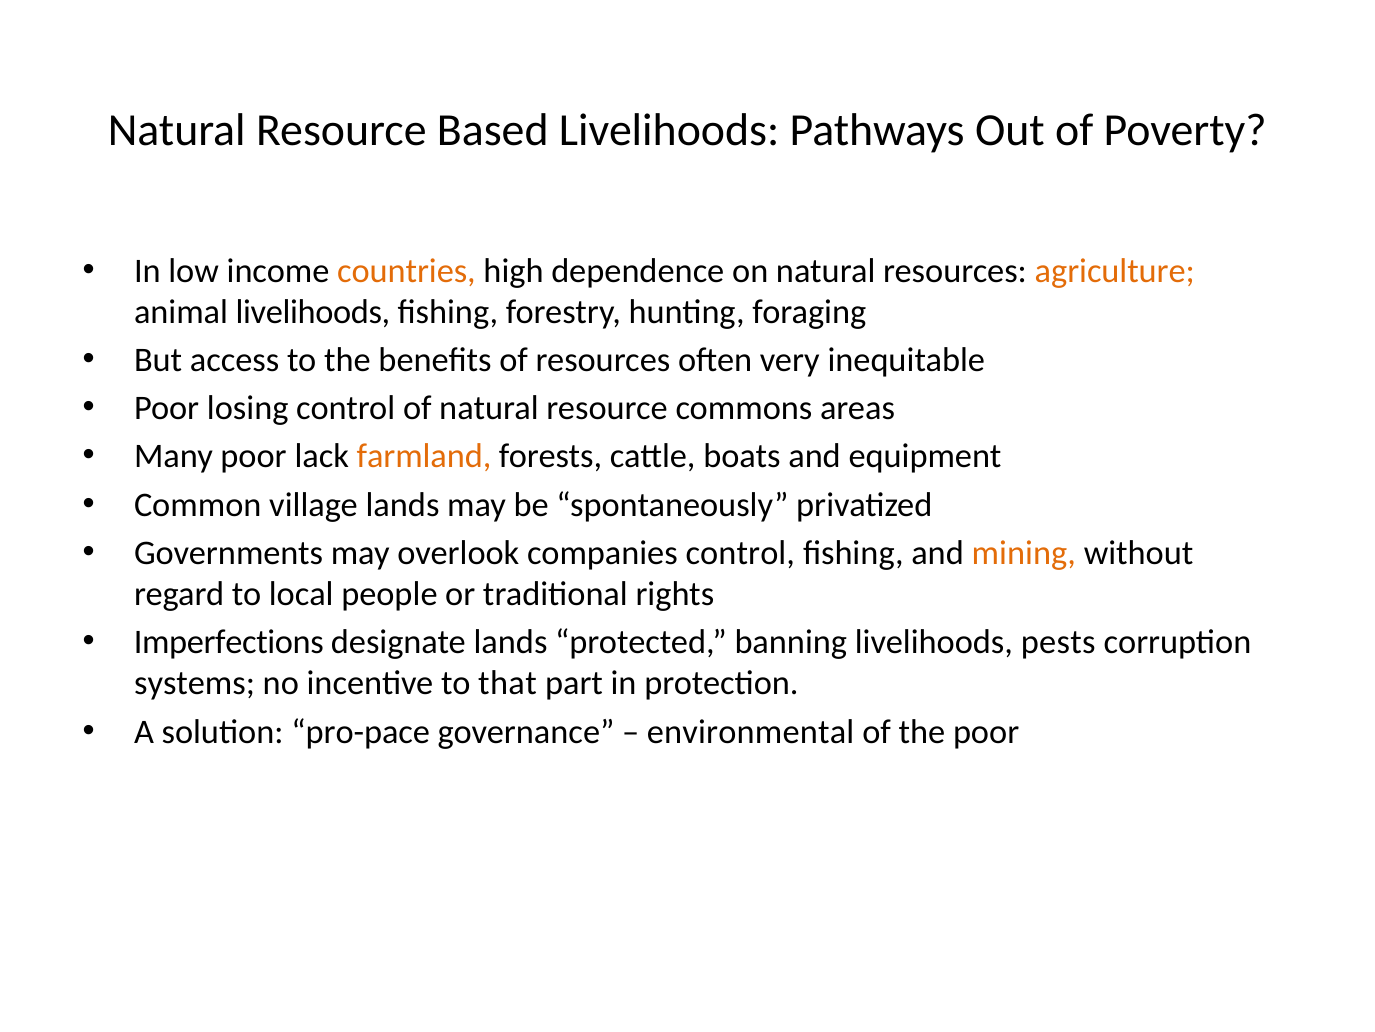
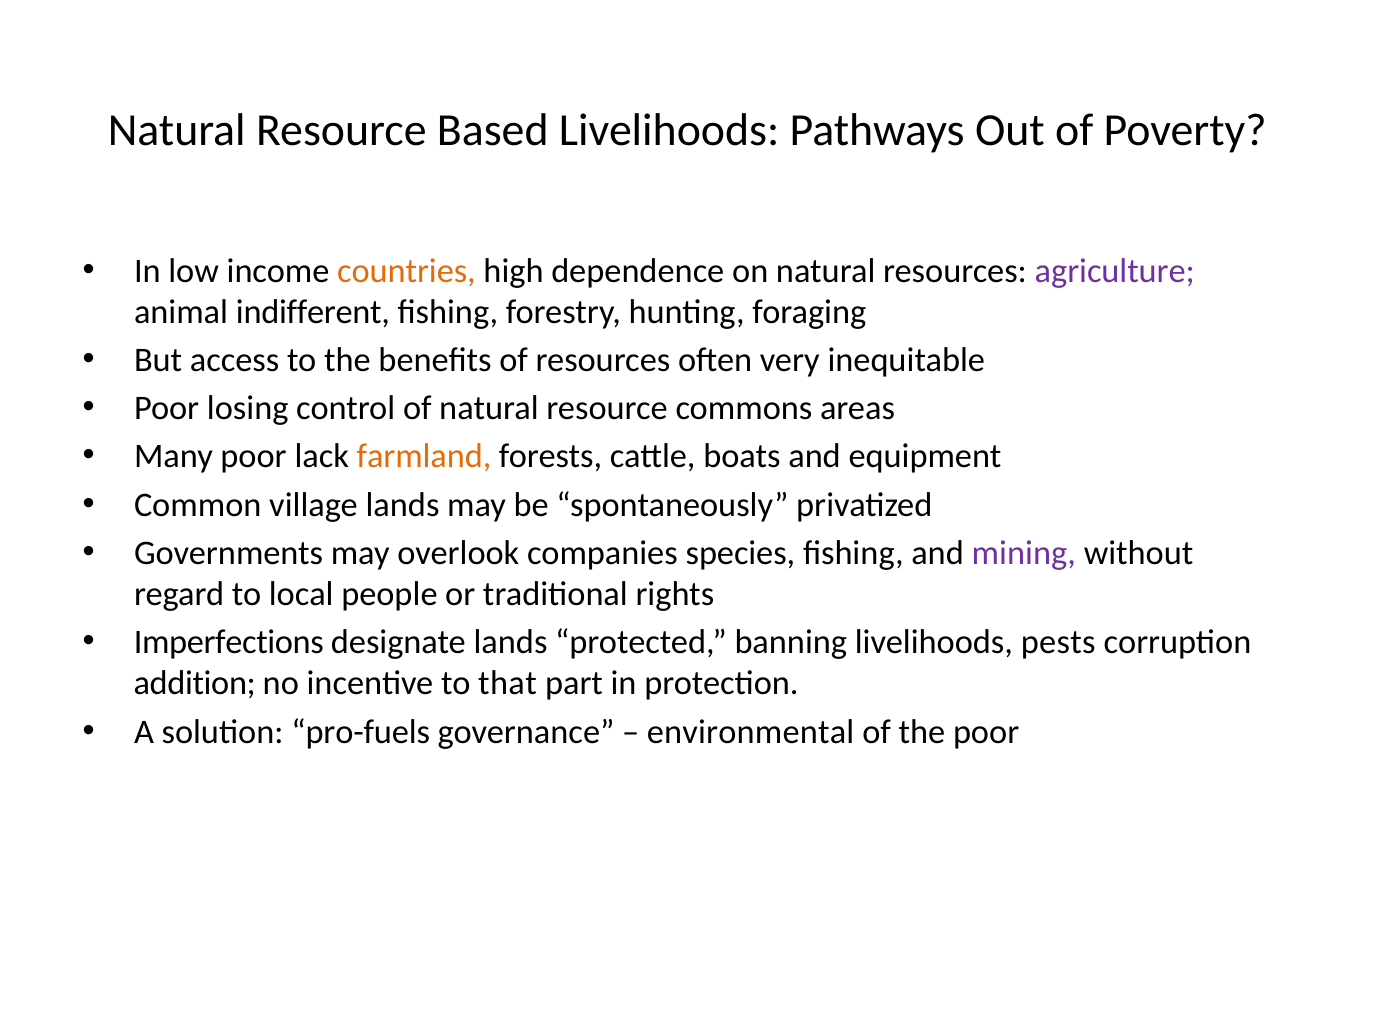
agriculture colour: orange -> purple
animal livelihoods: livelihoods -> indifferent
companies control: control -> species
mining colour: orange -> purple
systems: systems -> addition
pro-pace: pro-pace -> pro-fuels
